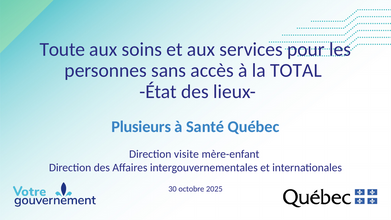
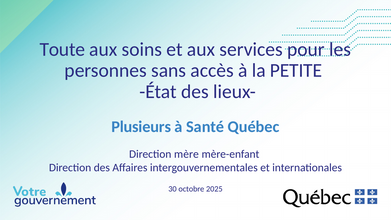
TOTAL: TOTAL -> PETITE
visite: visite -> mère
